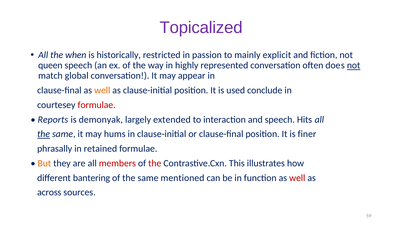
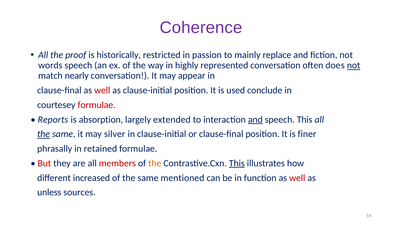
Topicalized: Topicalized -> Coherence
when: when -> proof
explicit: explicit -> replace
queen: queen -> words
global: global -> nearly
well at (102, 90) colour: orange -> red
demonyak: demonyak -> absorption
and at (255, 120) underline: none -> present
speech Hits: Hits -> This
hums: hums -> silver
But colour: orange -> red
the at (155, 163) colour: red -> orange
This at (237, 163) underline: none -> present
bantering: bantering -> increased
across: across -> unless
